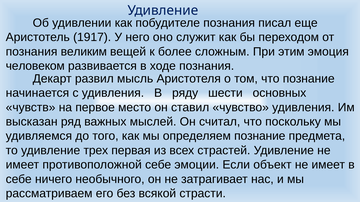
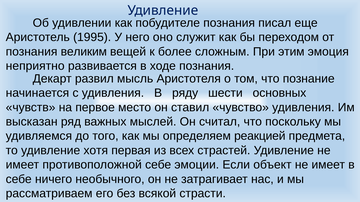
1917: 1917 -> 1995
человеком: человеком -> неприятно
определяем познание: познание -> реакцией
трех: трех -> хотя
